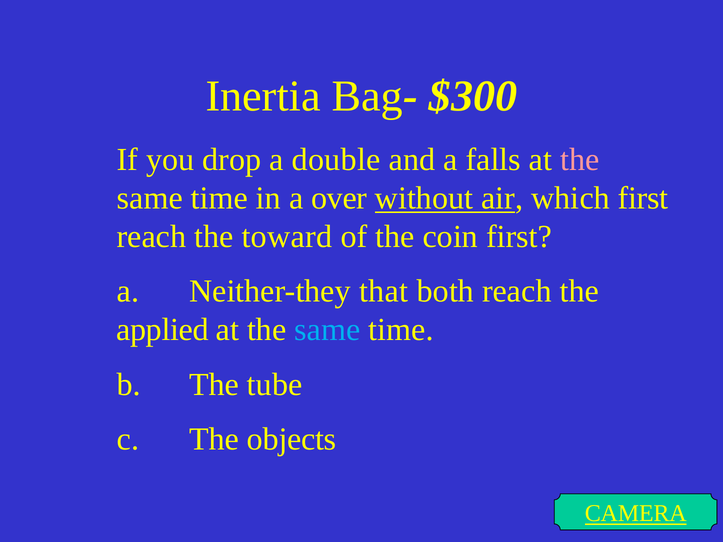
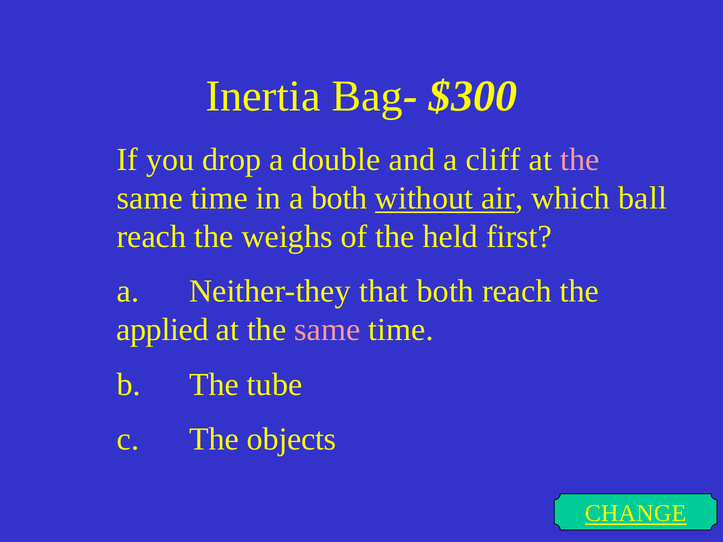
falls: falls -> cliff
a over: over -> both
which first: first -> ball
toward: toward -> weighs
coin: coin -> held
same at (327, 330) colour: light blue -> pink
CAMERA: CAMERA -> CHANGE
